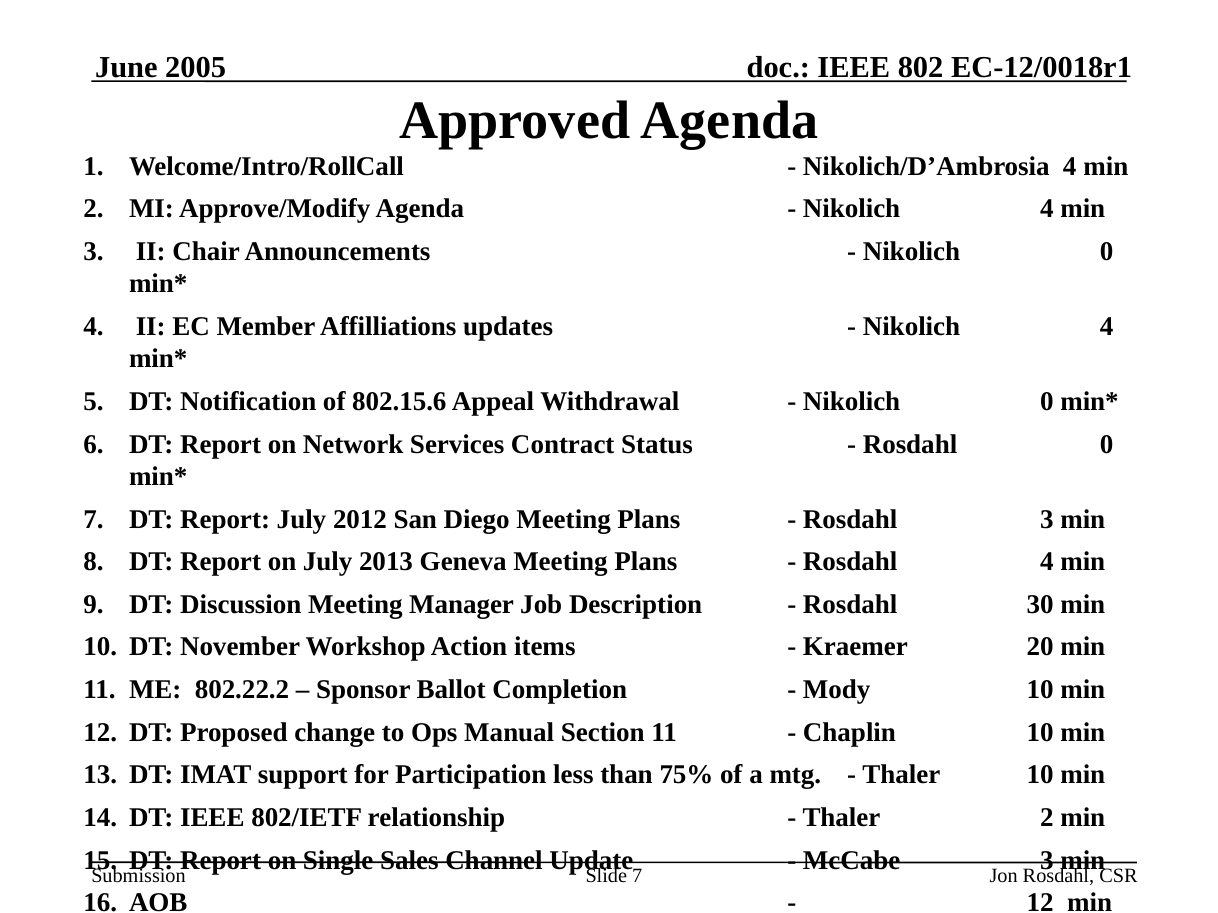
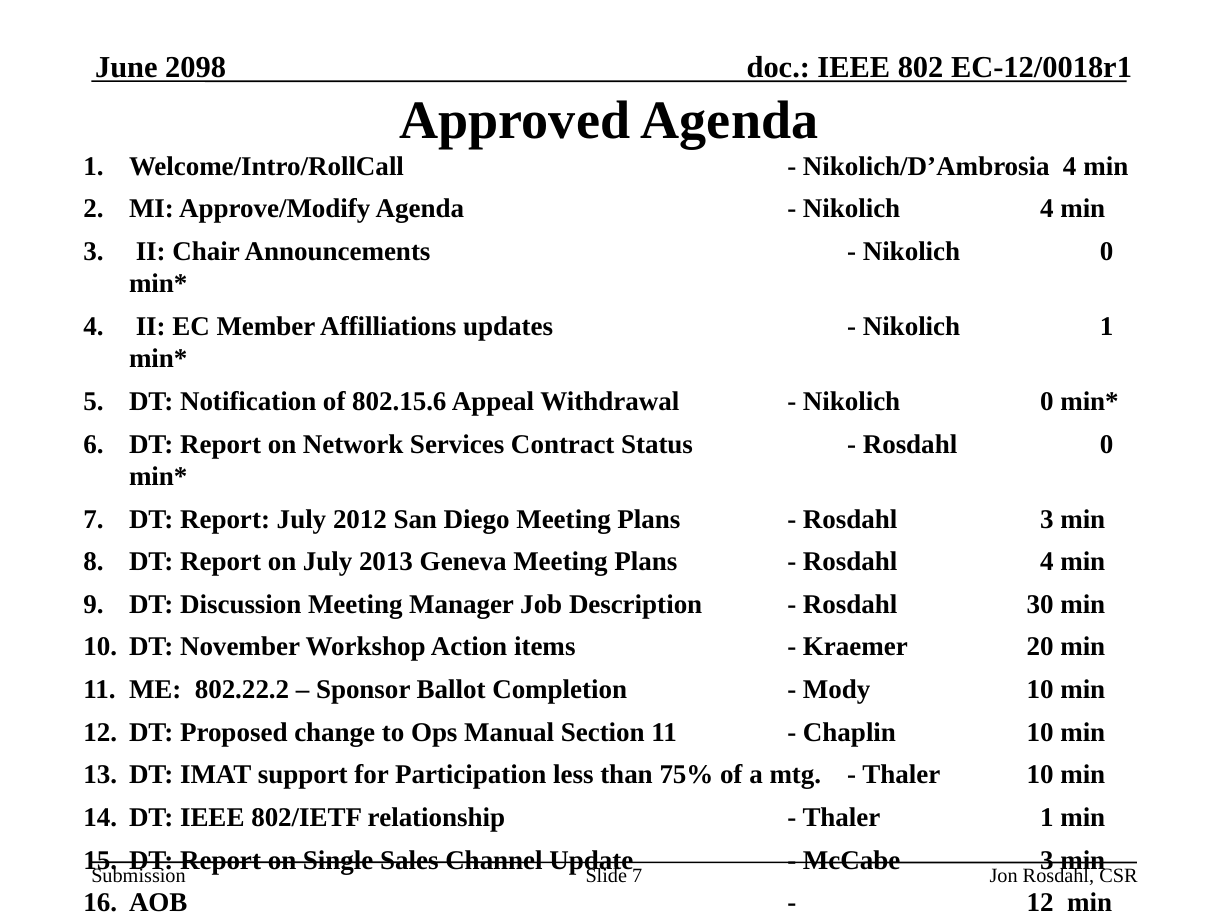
2005: 2005 -> 2098
4 at (1107, 327): 4 -> 1
Thaler 2: 2 -> 1
